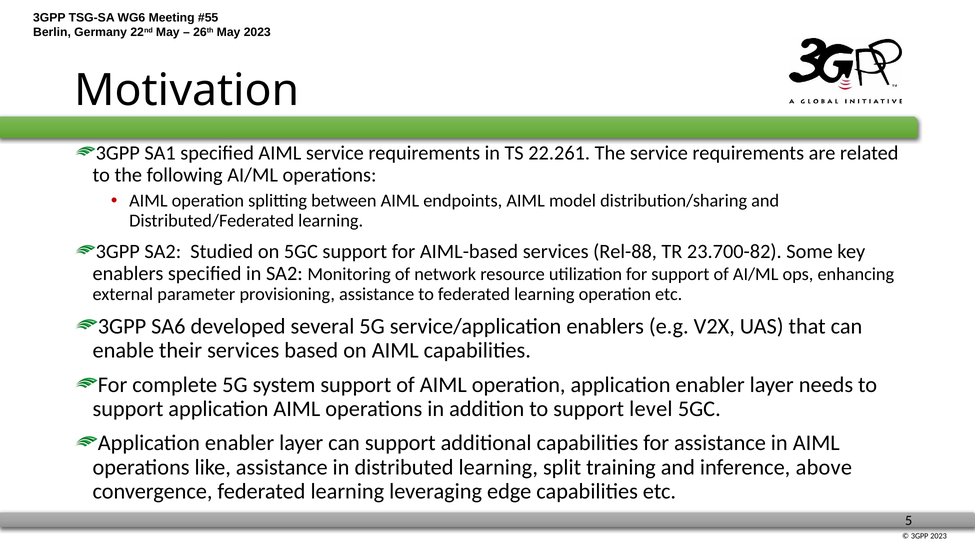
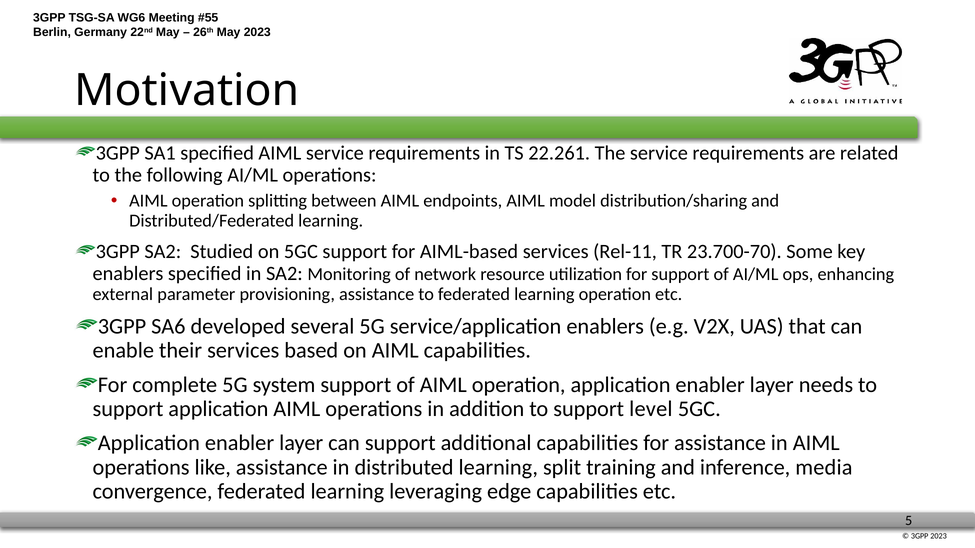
Rel-88: Rel-88 -> Rel-11
23.700-82: 23.700-82 -> 23.700-70
above: above -> media
